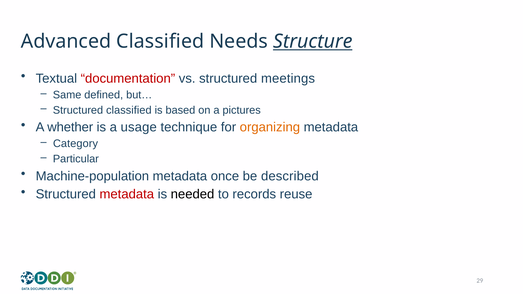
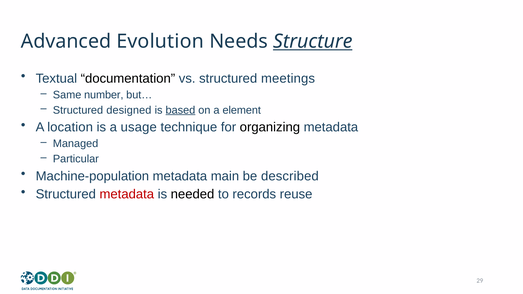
Advanced Classified: Classified -> Evolution
documentation colour: red -> black
defined: defined -> number
Structured classified: classified -> designed
based underline: none -> present
pictures: pictures -> element
whether: whether -> location
organizing colour: orange -> black
Category: Category -> Managed
once: once -> main
